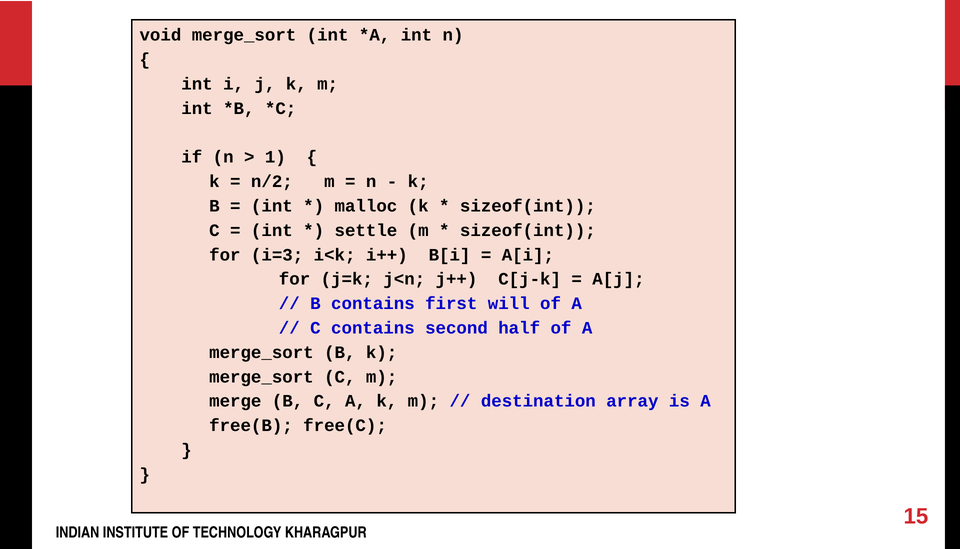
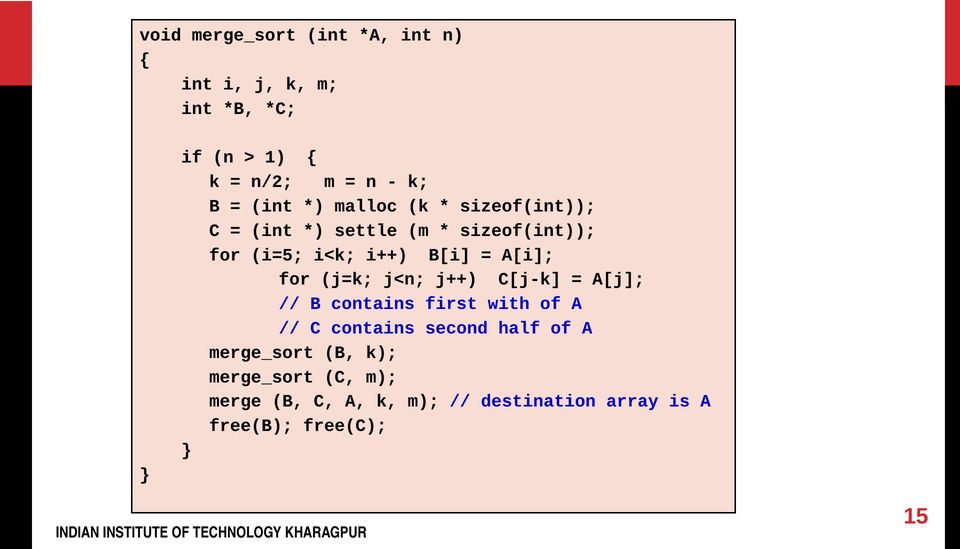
i=3: i=3 -> i=5
will: will -> with
